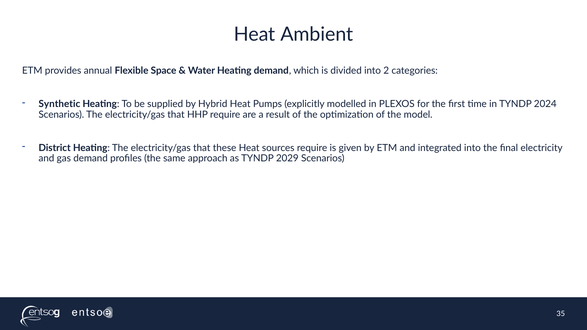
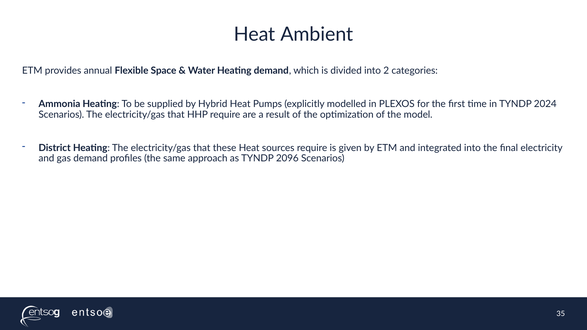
Synthetic: Synthetic -> Ammonia
2029: 2029 -> 2096
